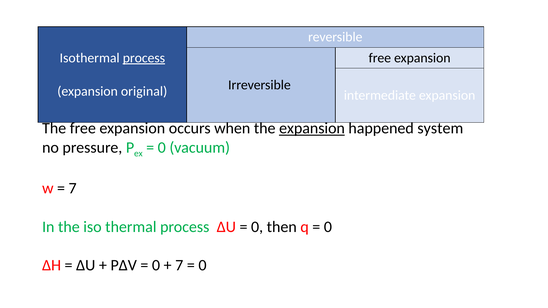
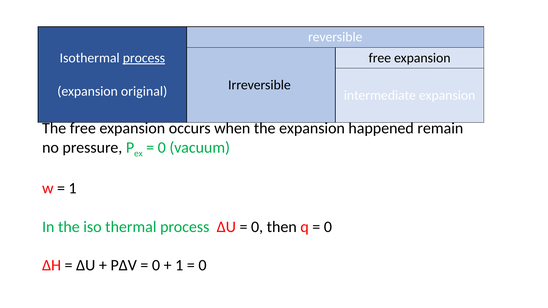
expansion at (312, 128) underline: present -> none
system: system -> remain
7 at (73, 189): 7 -> 1
7 at (179, 265): 7 -> 1
